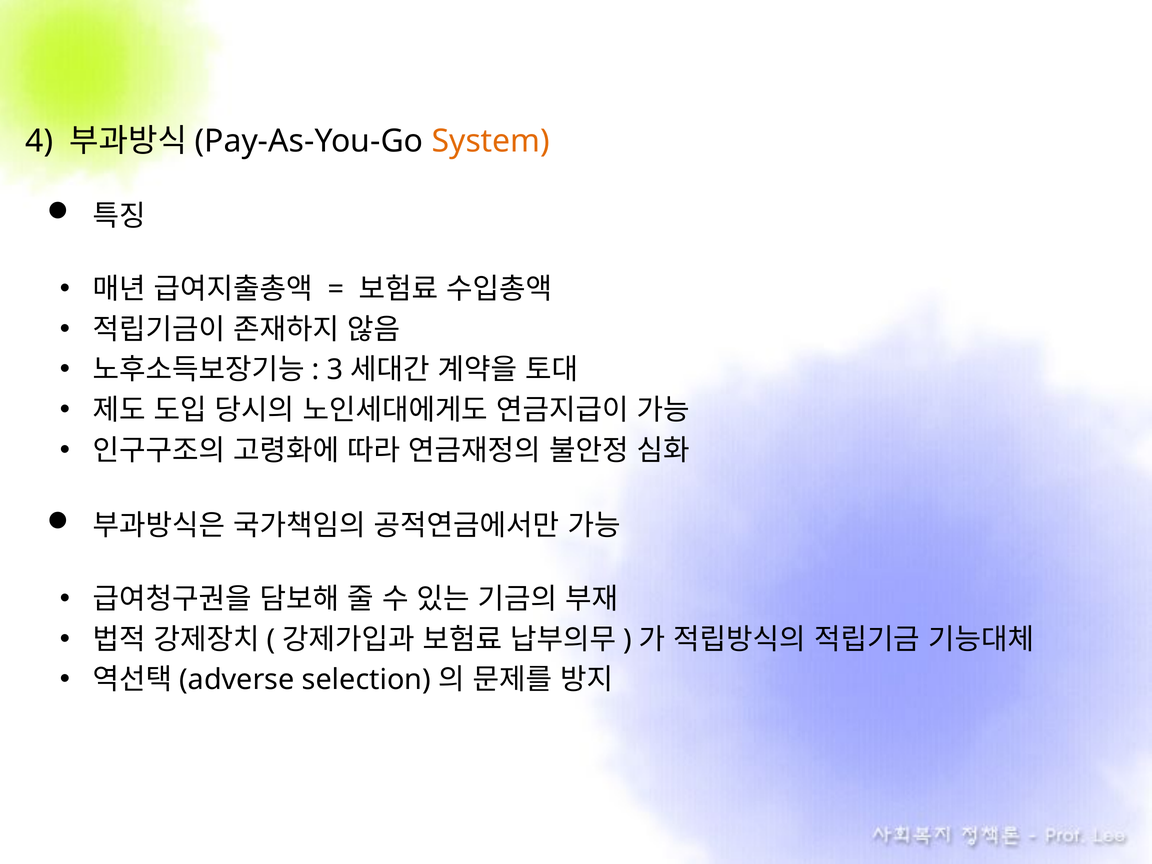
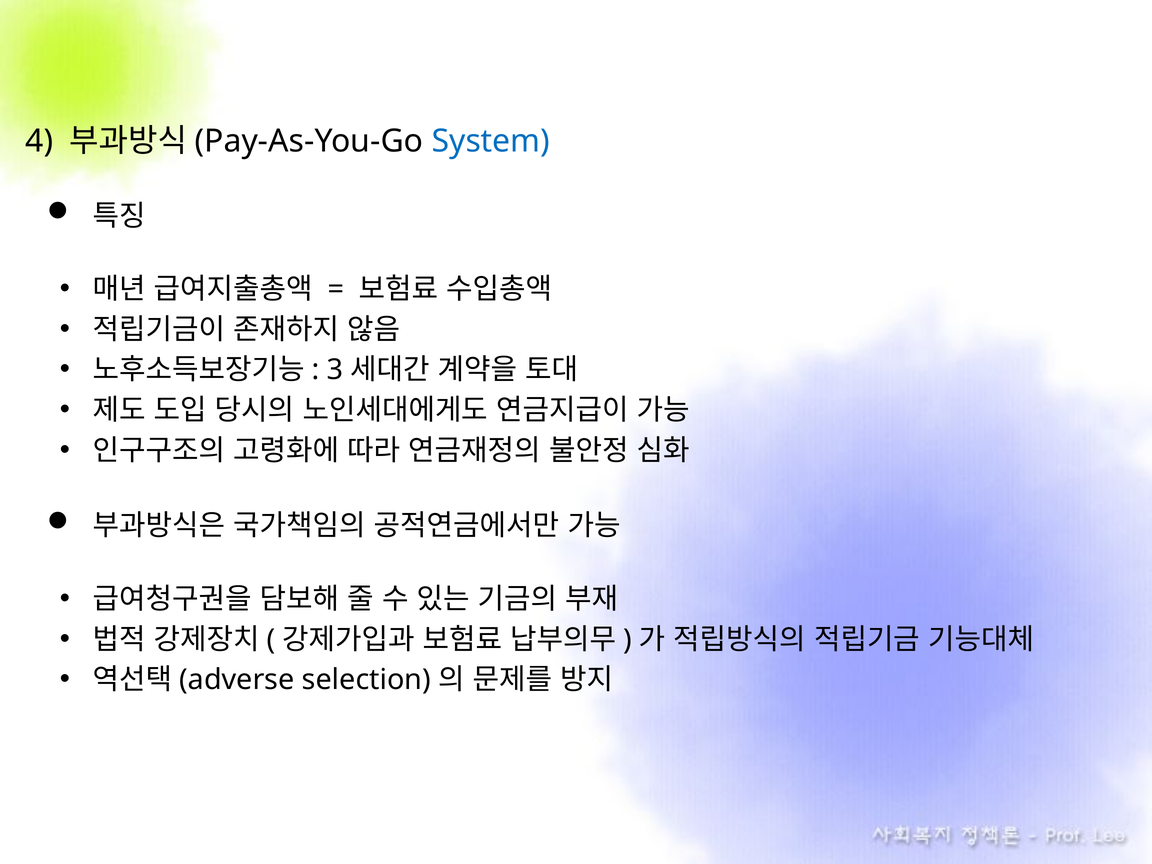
System colour: orange -> blue
